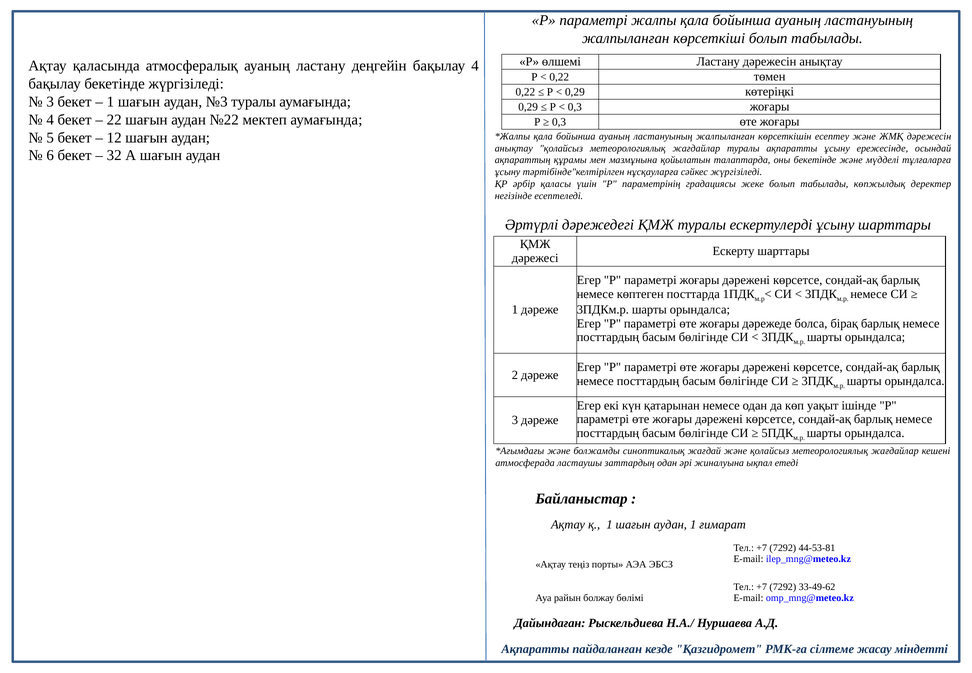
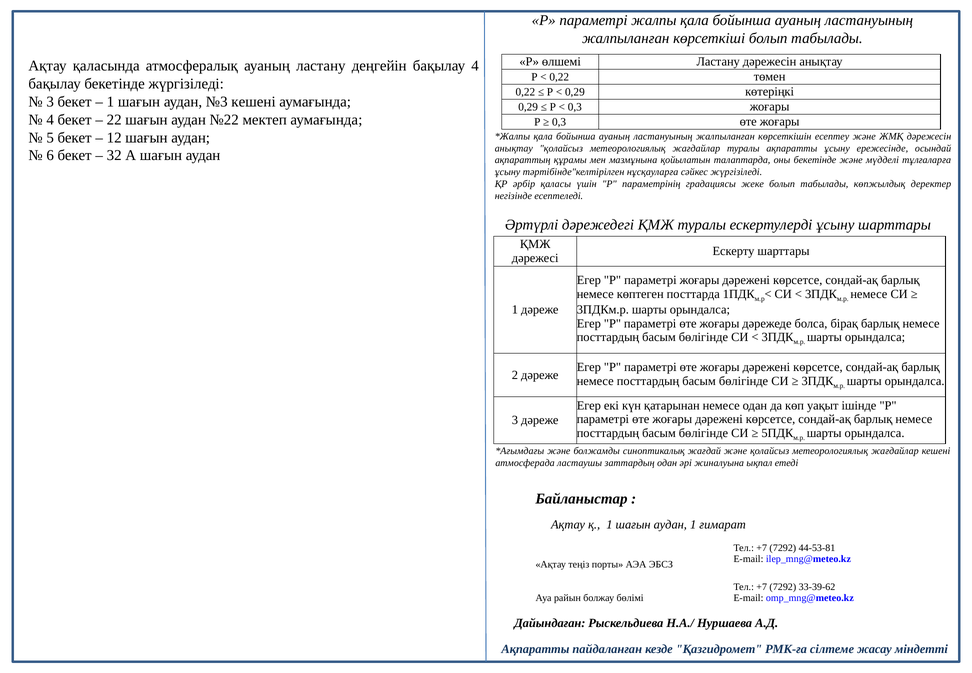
№3 туралы: туралы -> кешені
33-49-62: 33-49-62 -> 33-39-62
